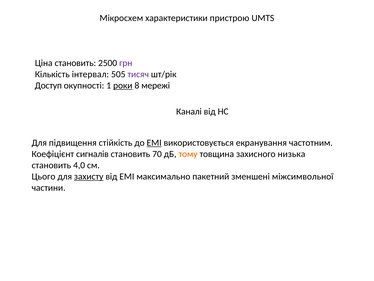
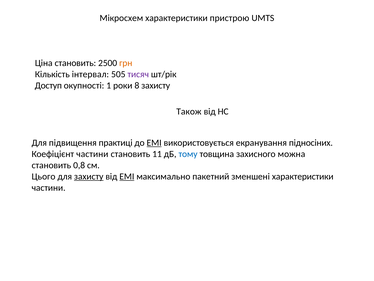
грн colour: purple -> orange
роки underline: present -> none
8 мережі: мережі -> захисту
Каналі: Каналі -> Також
стійкість: стійкість -> практиці
частотним: частотним -> підносіних
Коефіцієнт сигналів: сигналів -> частини
70: 70 -> 11
тому colour: orange -> blue
низька: низька -> можна
4,0: 4,0 -> 0,8
ЕМІ at (127, 176) underline: none -> present
зменшені міжсимвольної: міжсимвольної -> характеристики
